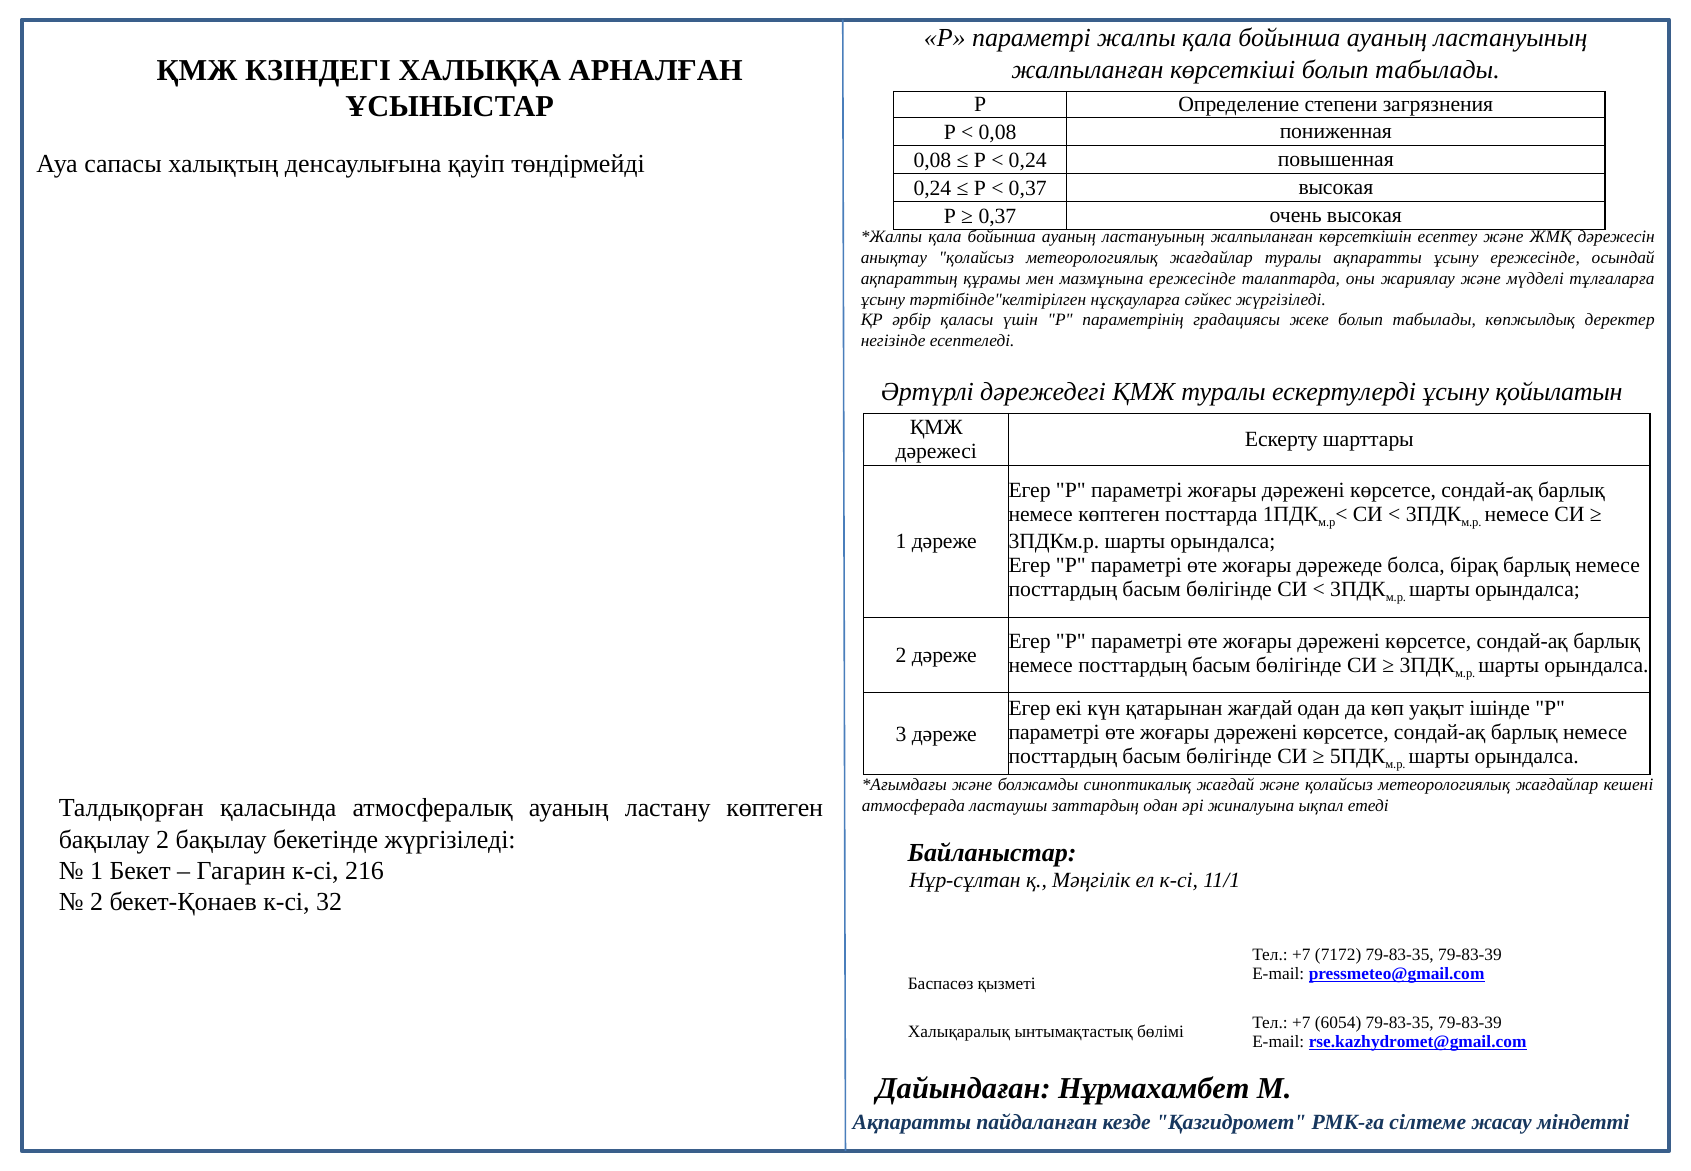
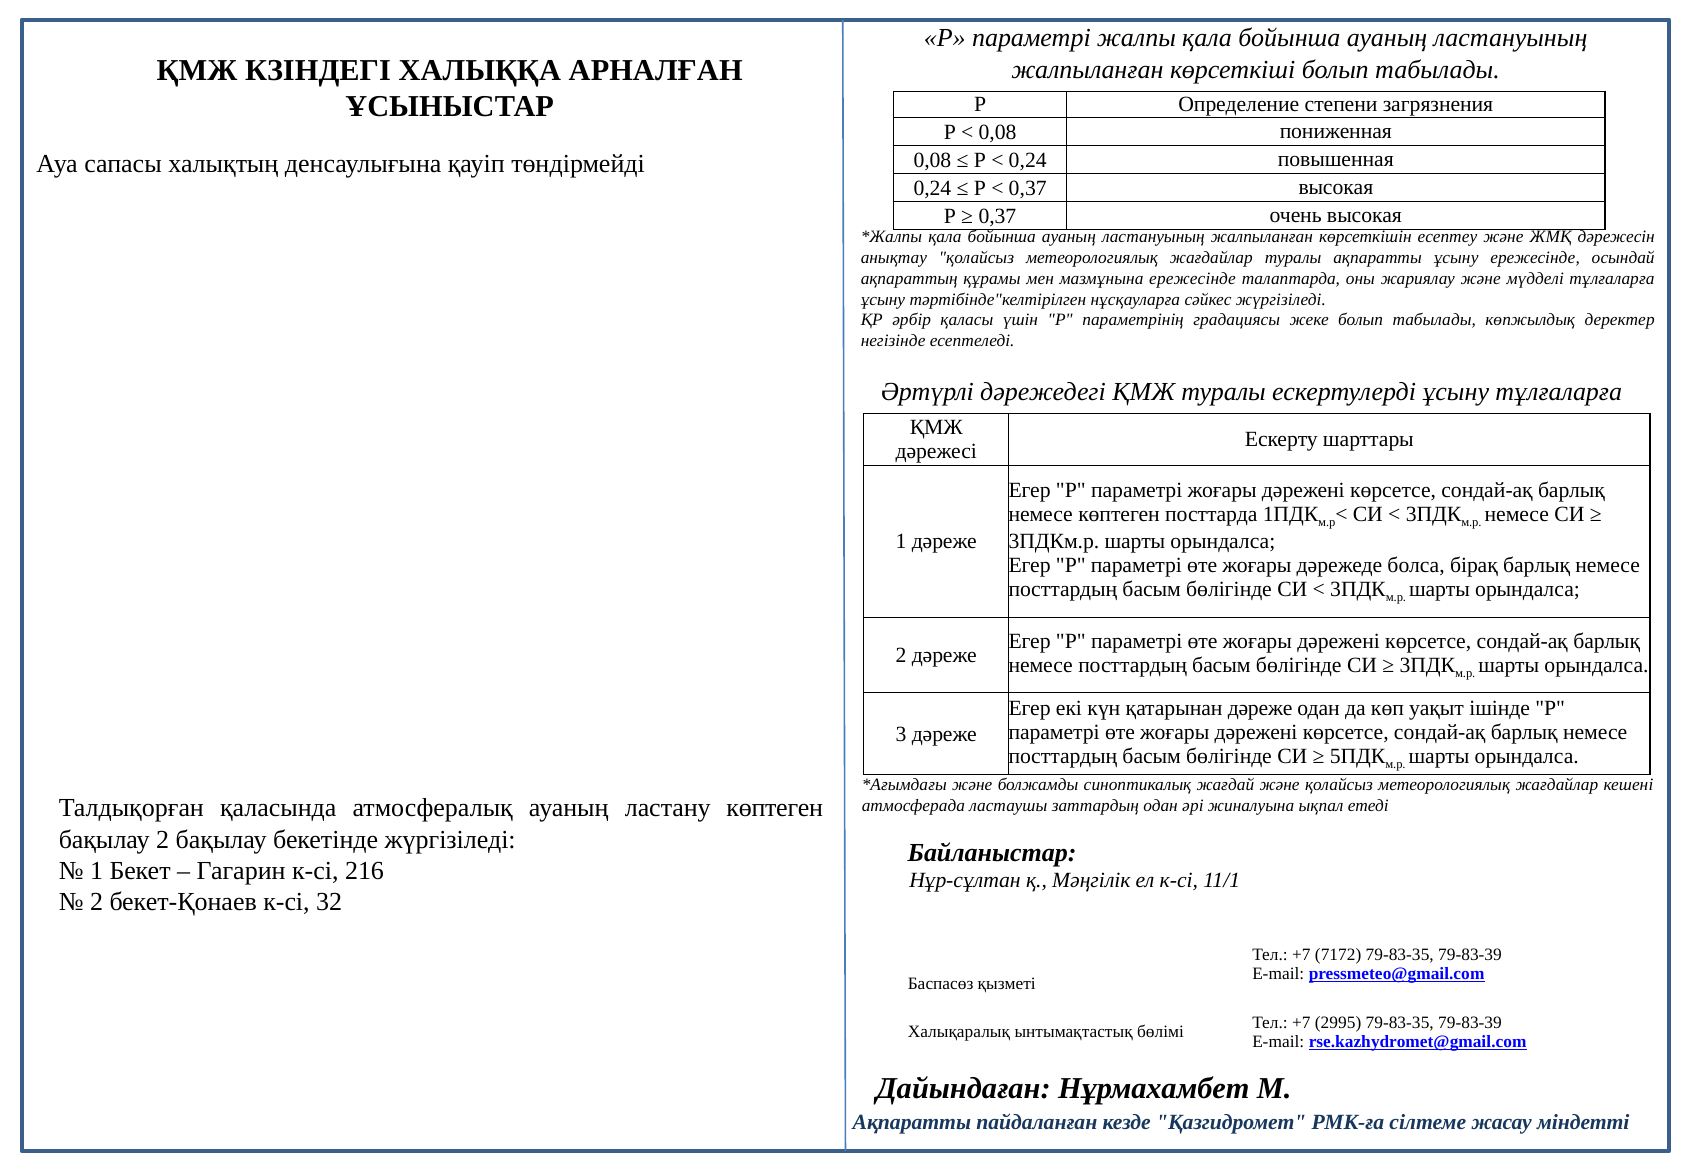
ұсыну қойылатын: қойылатын -> тұлғаларға
қатарынан жағдай: жағдай -> дәреже
6054: 6054 -> 2995
